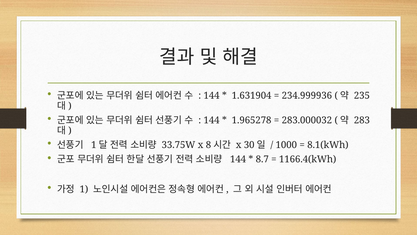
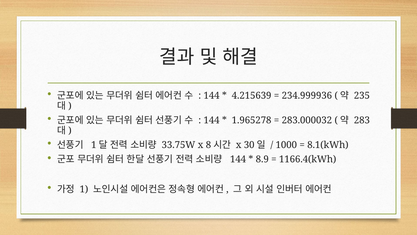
1.631904: 1.631904 -> 4.215639
8.7: 8.7 -> 8.9
